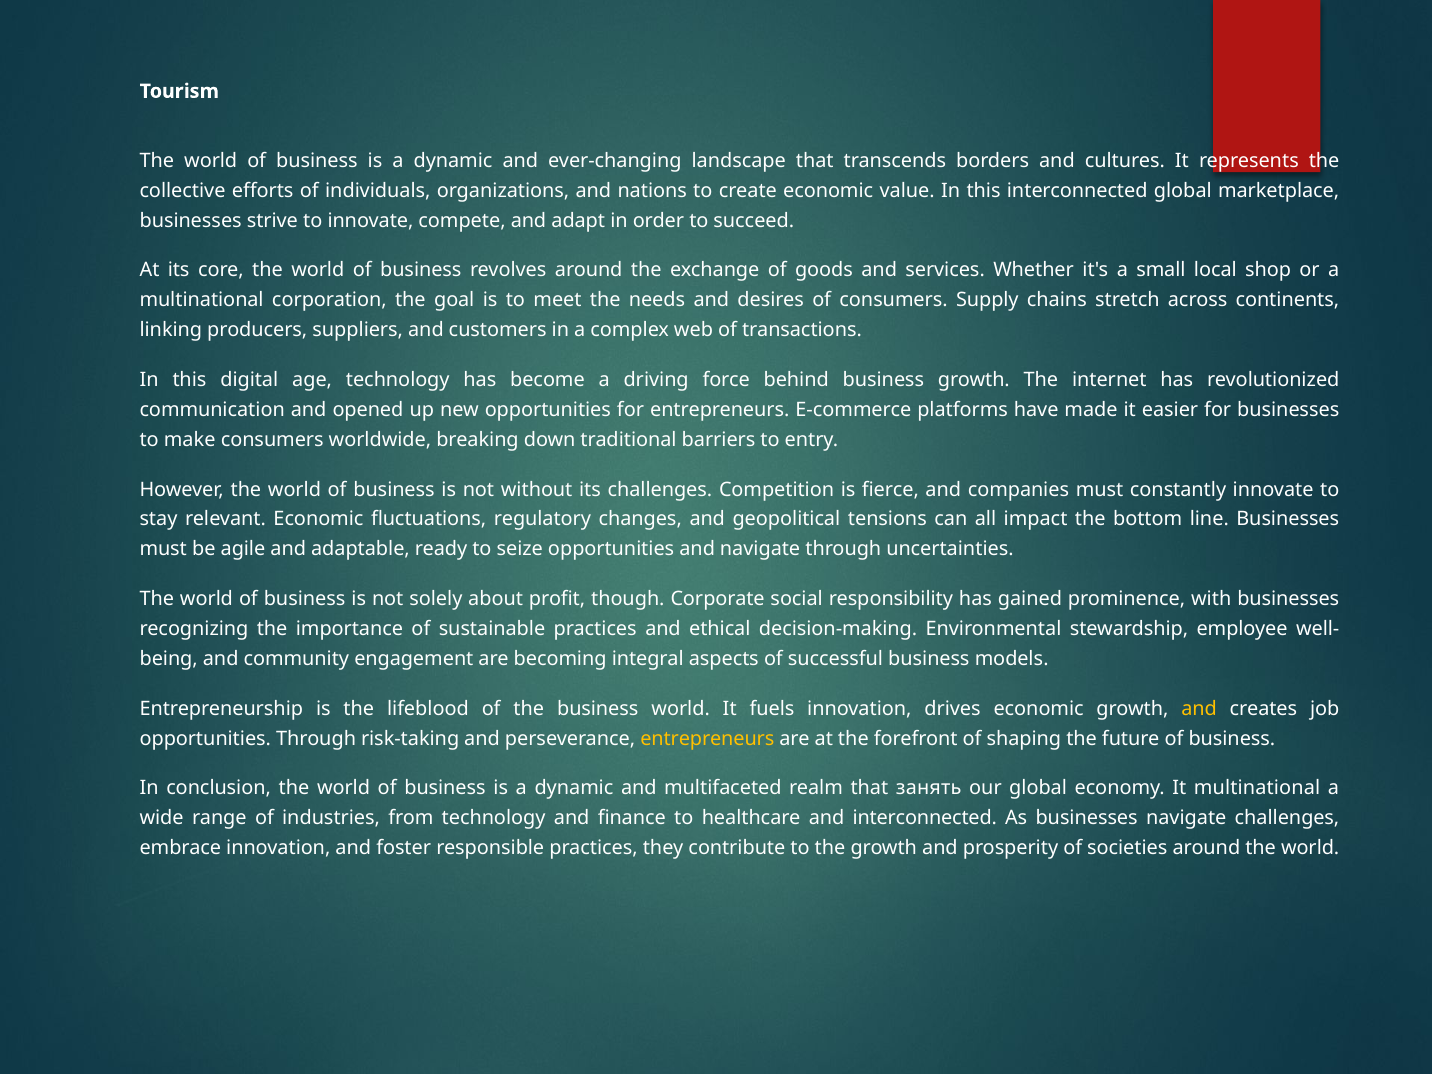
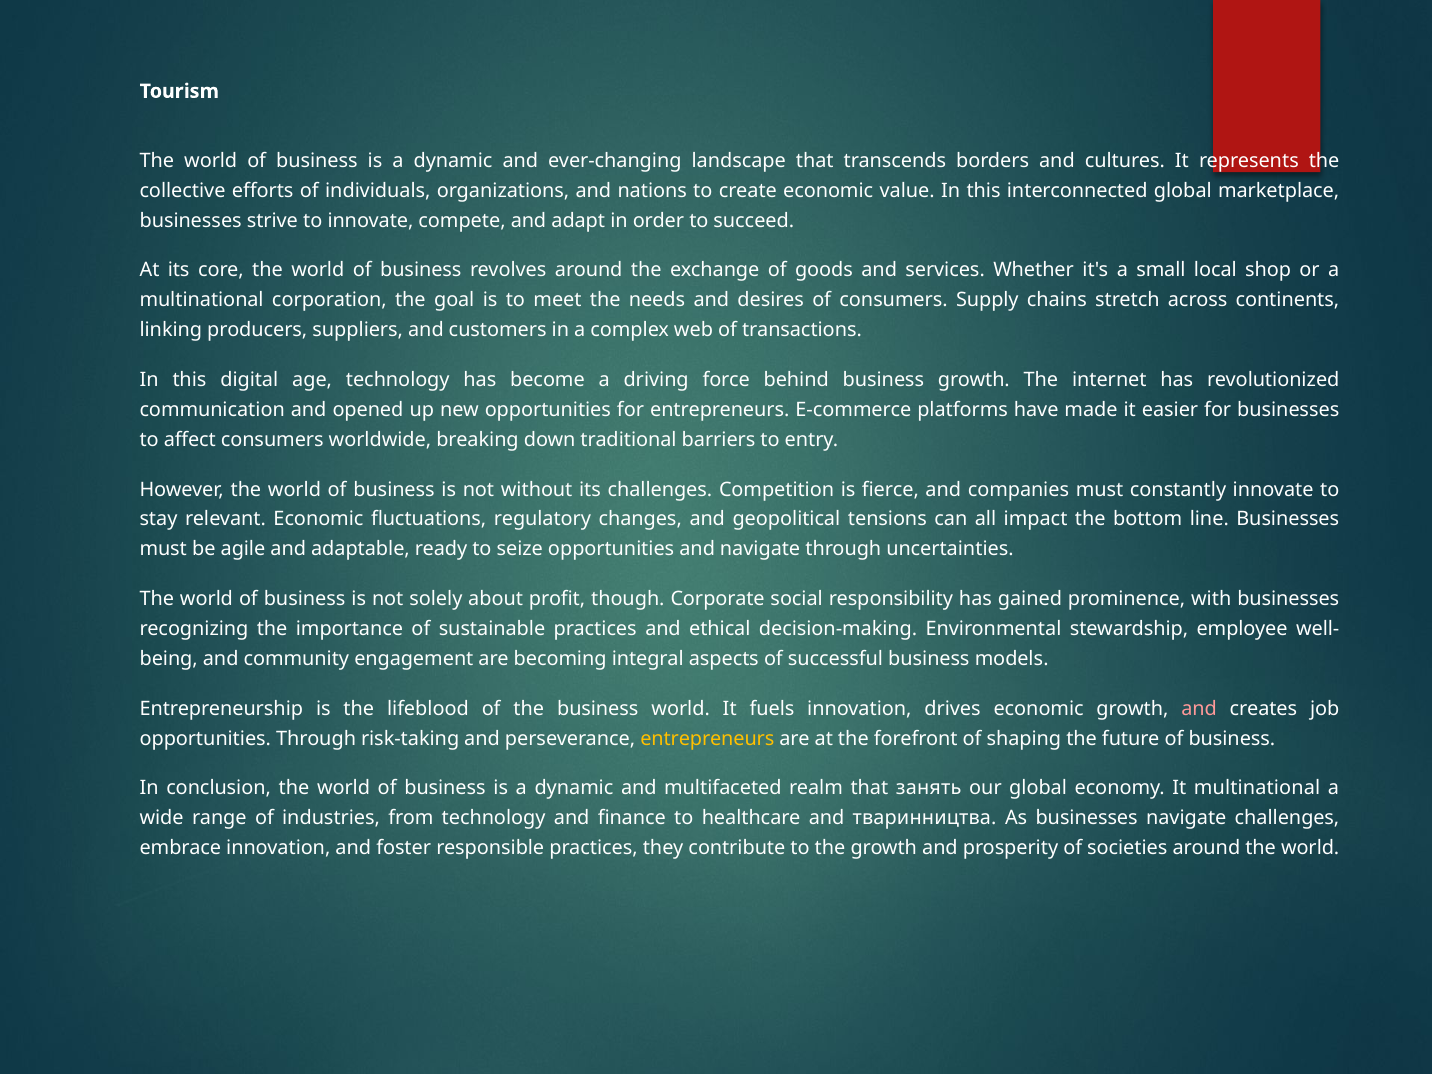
make: make -> affect
and at (1199, 709) colour: yellow -> pink
and interconnected: interconnected -> тваринництва
